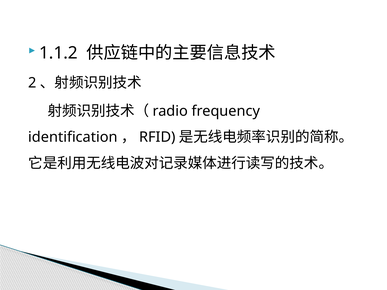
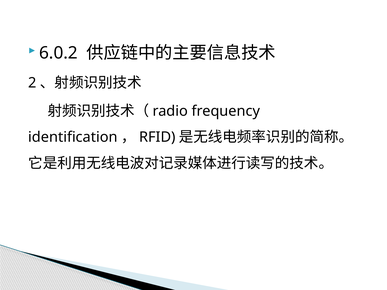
1.1.2: 1.1.2 -> 6.0.2
